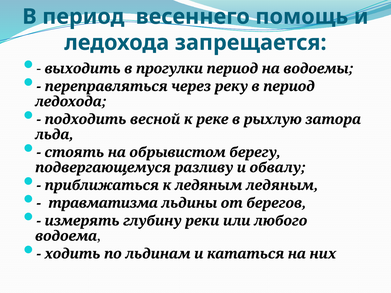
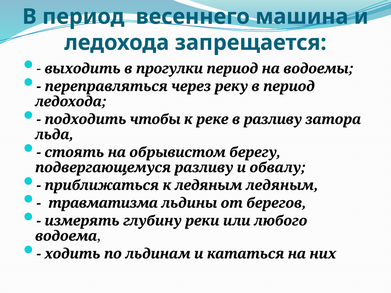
помощь: помощь -> машина
весной: весной -> чтобы
в рыхлую: рыхлую -> разливу
